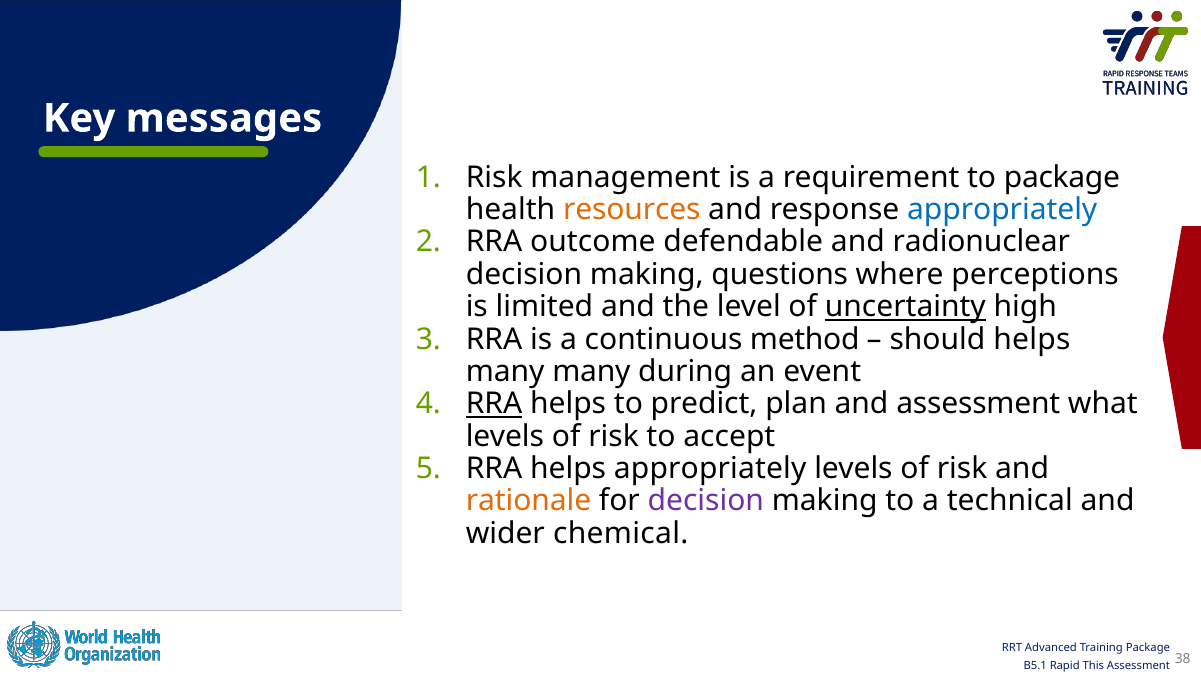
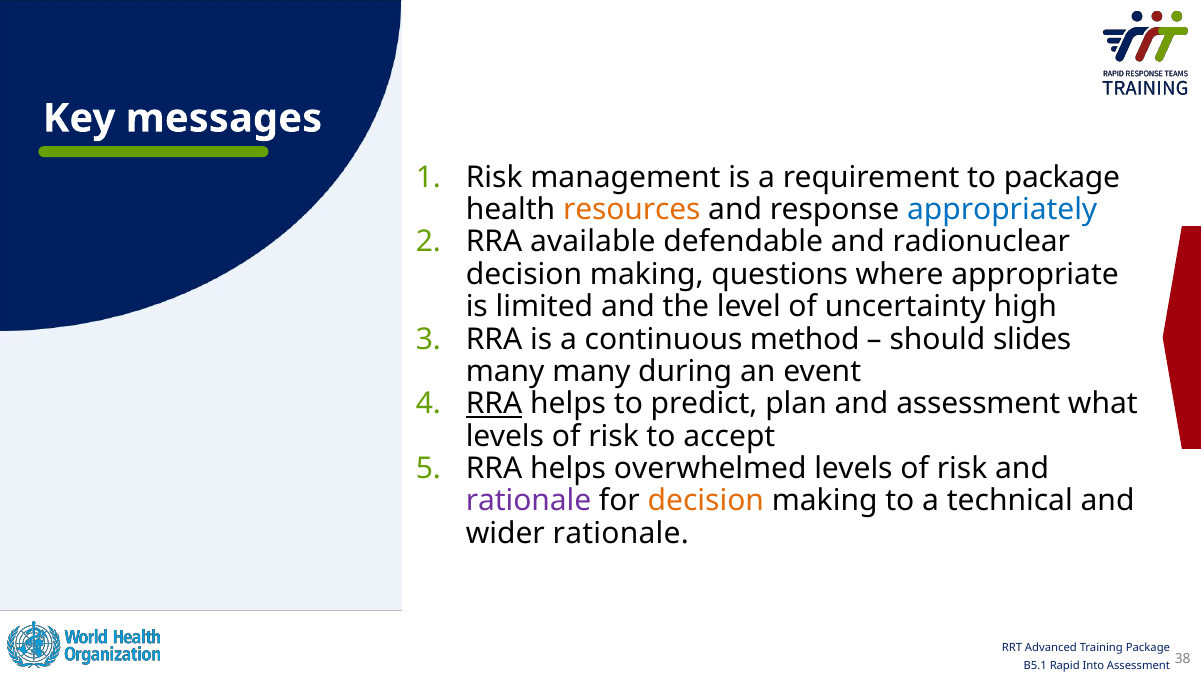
outcome: outcome -> available
perceptions: perceptions -> appropriate
uncertainty underline: present -> none
should helps: helps -> slides
helps appropriately: appropriately -> overwhelmed
rationale at (529, 501) colour: orange -> purple
decision at (706, 501) colour: purple -> orange
wider chemical: chemical -> rationale
This: This -> Into
